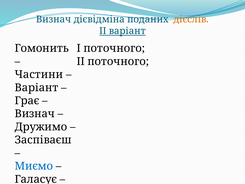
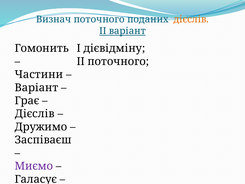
Визнач дієвідміна: дієвідміна -> поточного
I поточного: поточного -> дієвідміну
Визнач at (35, 114): Визнач -> Дієслів
Миємо colour: blue -> purple
